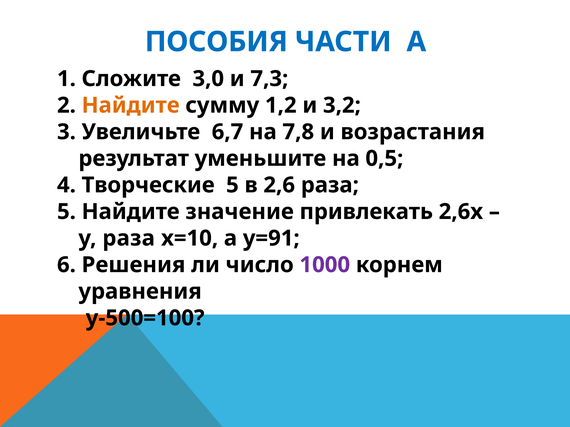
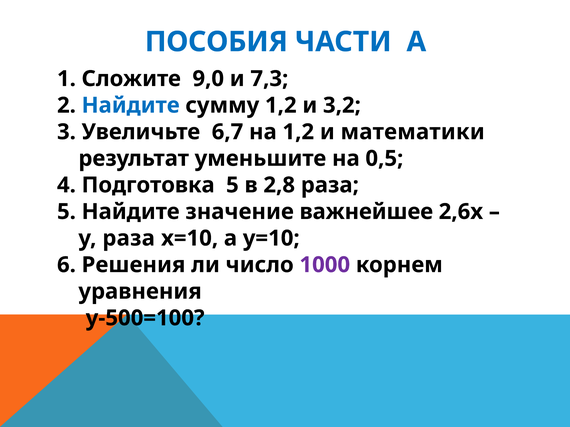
3,0: 3,0 -> 9,0
Найдите at (131, 105) colour: orange -> blue
на 7,8: 7,8 -> 1,2
возрастания: возрастания -> математики
Творческие: Творческие -> Подготовка
2,6: 2,6 -> 2,8
привлекать: привлекать -> важнейшее
у=91: у=91 -> у=10
